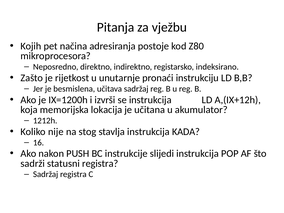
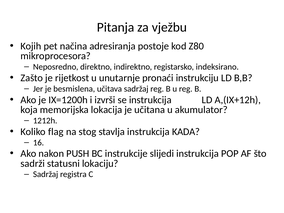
nije: nije -> flag
statusni registra: registra -> lokaciju
